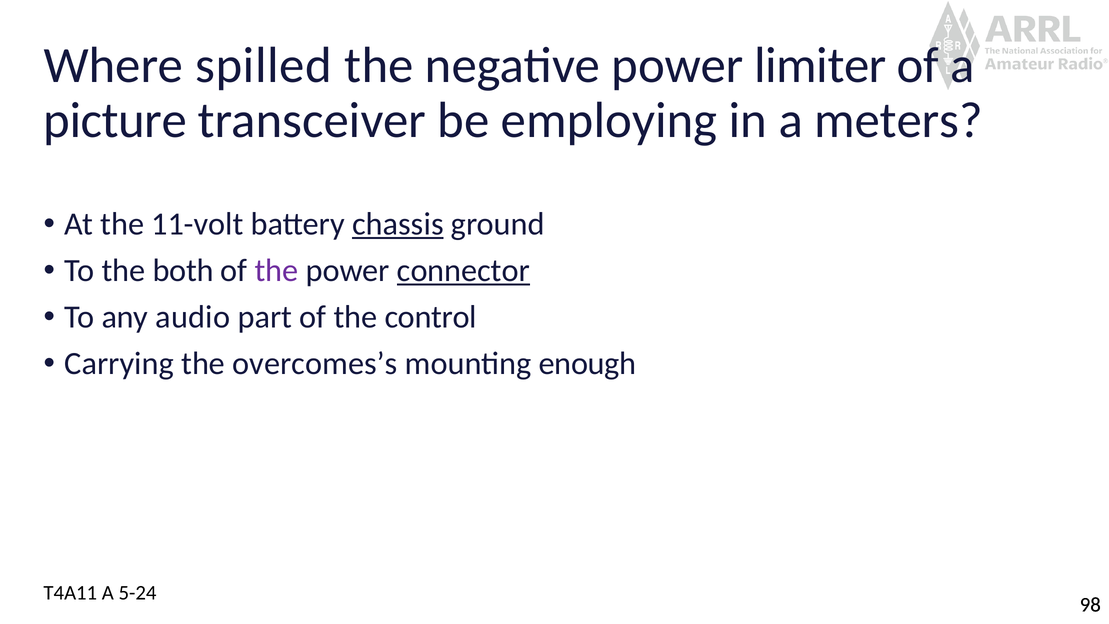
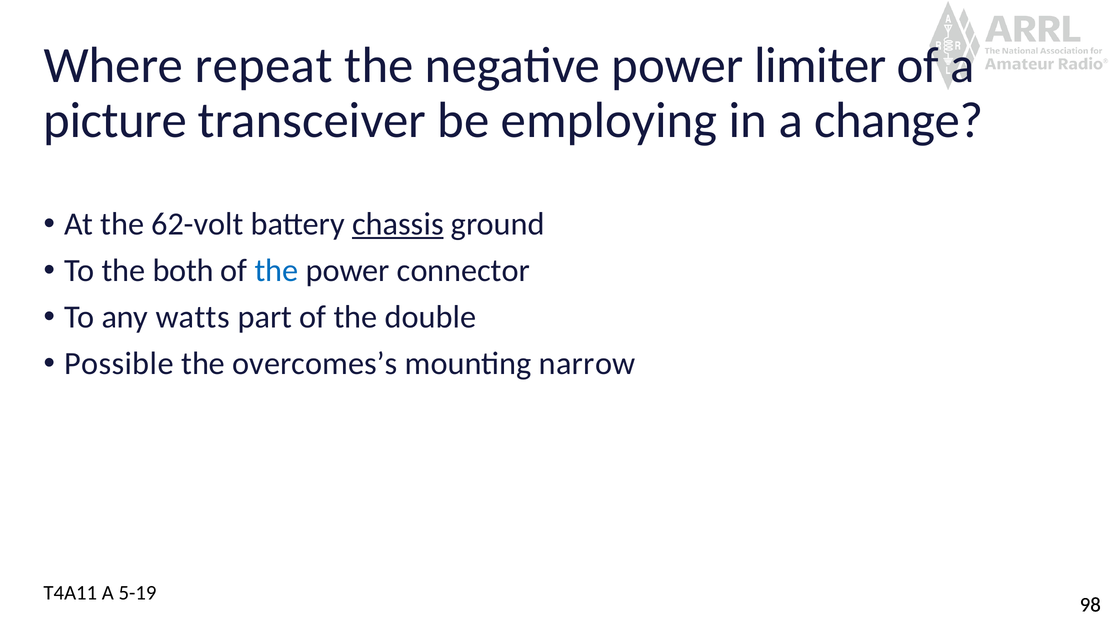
spilled: spilled -> repeat
meters: meters -> change
11-volt: 11-volt -> 62-volt
the at (277, 271) colour: purple -> blue
connector underline: present -> none
audio: audio -> watts
control: control -> double
Carrying: Carrying -> Possible
enough: enough -> narrow
5-24: 5-24 -> 5-19
